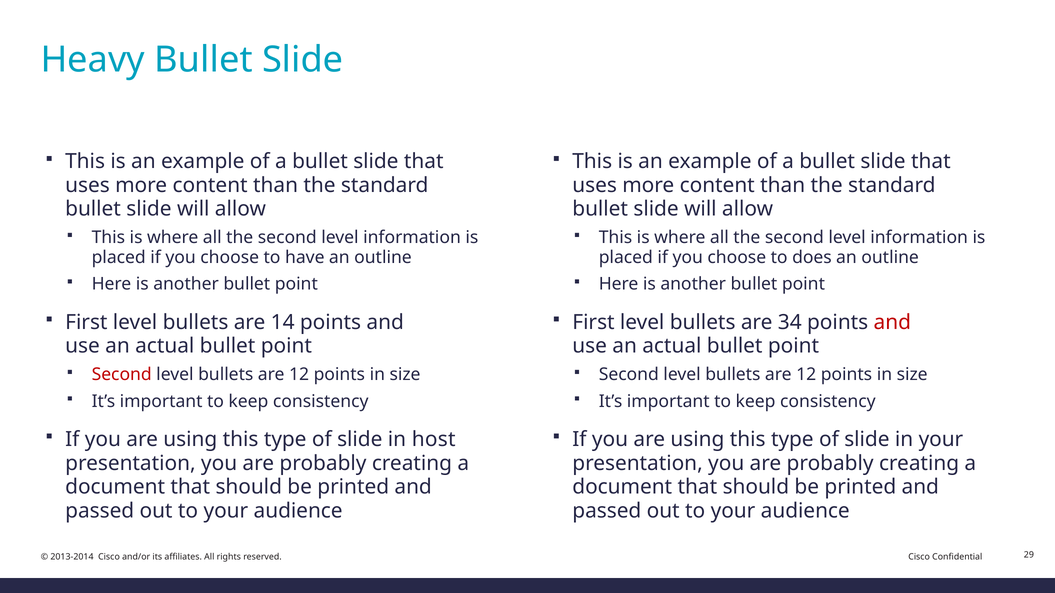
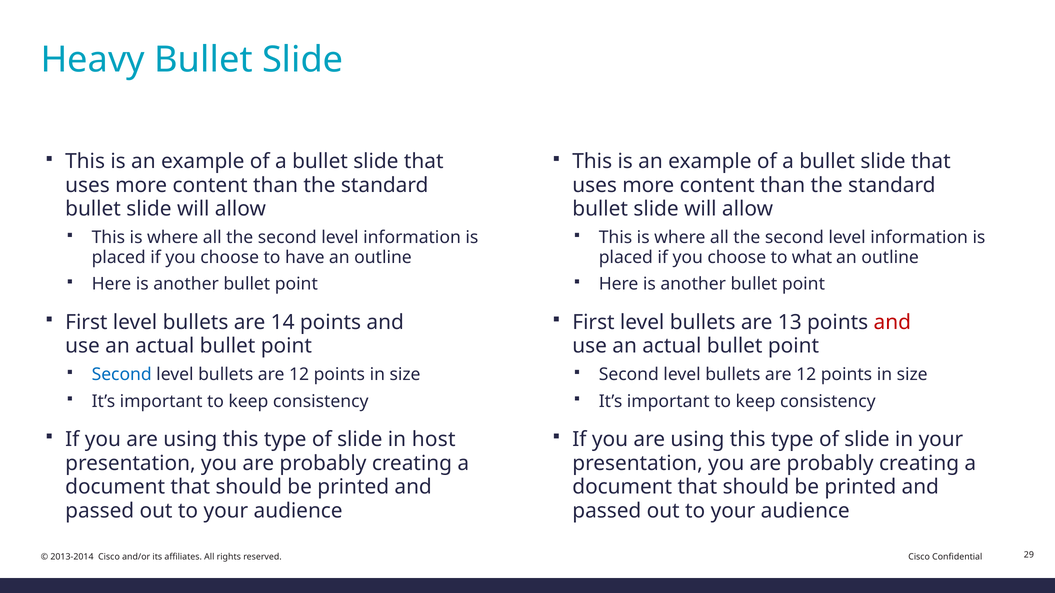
does: does -> what
34: 34 -> 13
Second at (122, 375) colour: red -> blue
